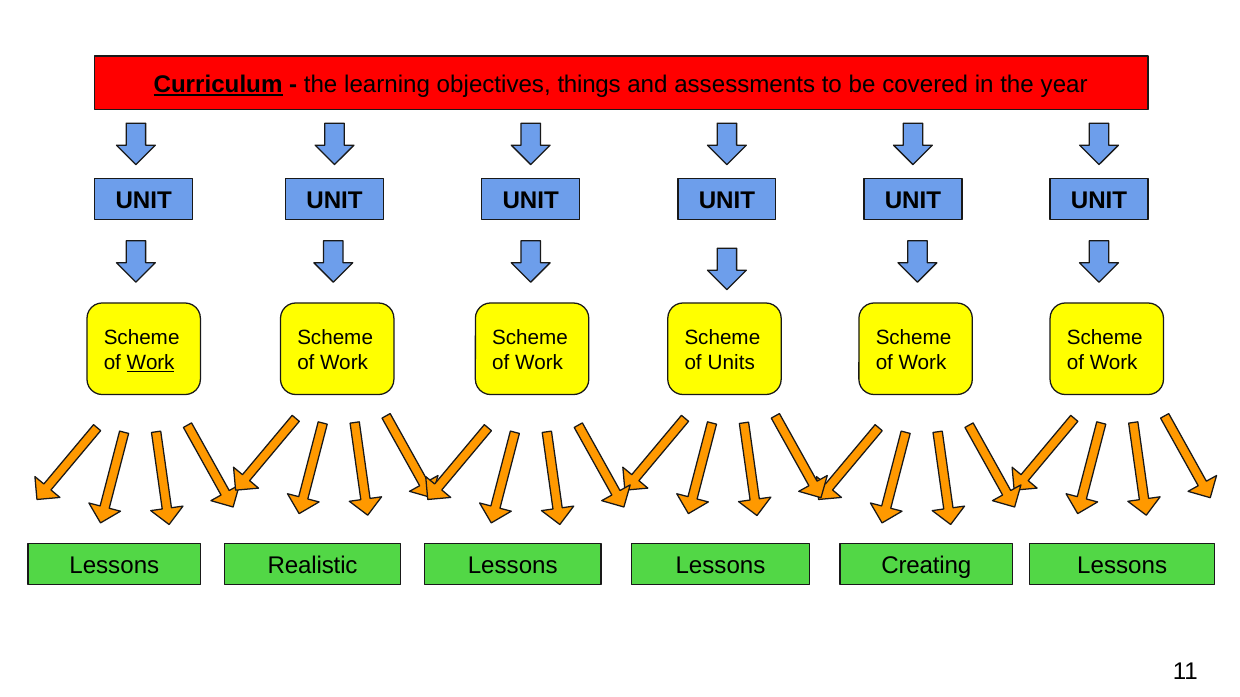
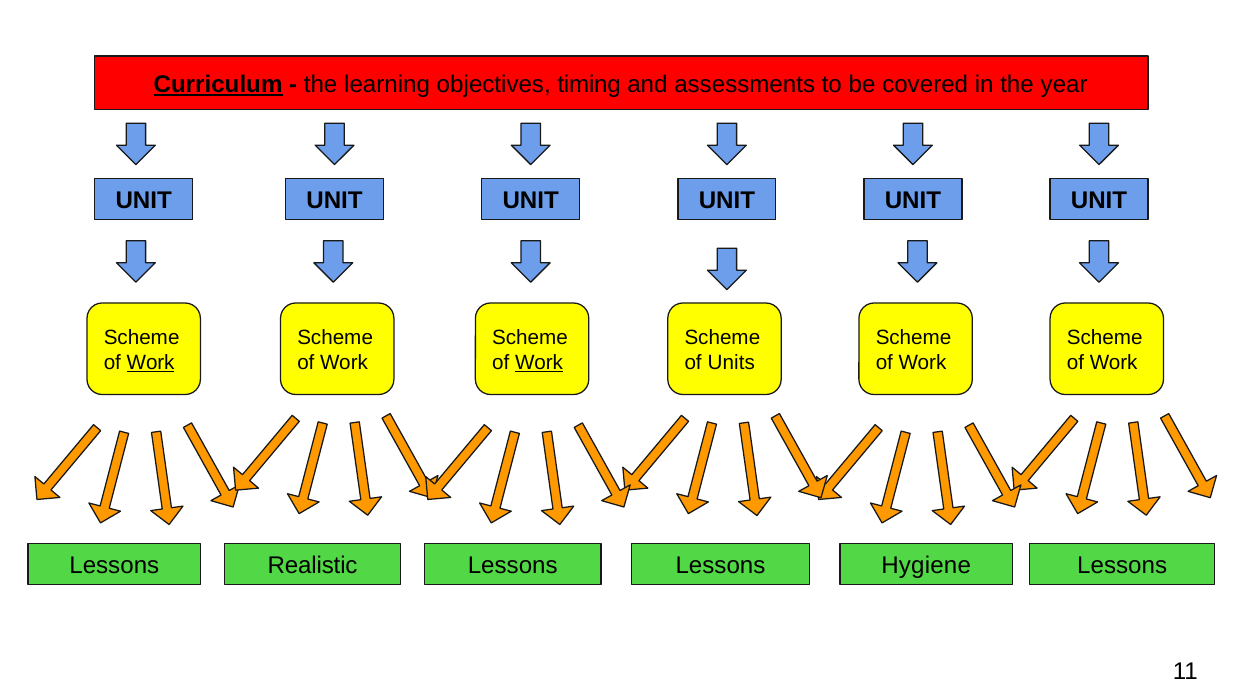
things: things -> timing
Work at (539, 363) underline: none -> present
Creating: Creating -> Hygiene
